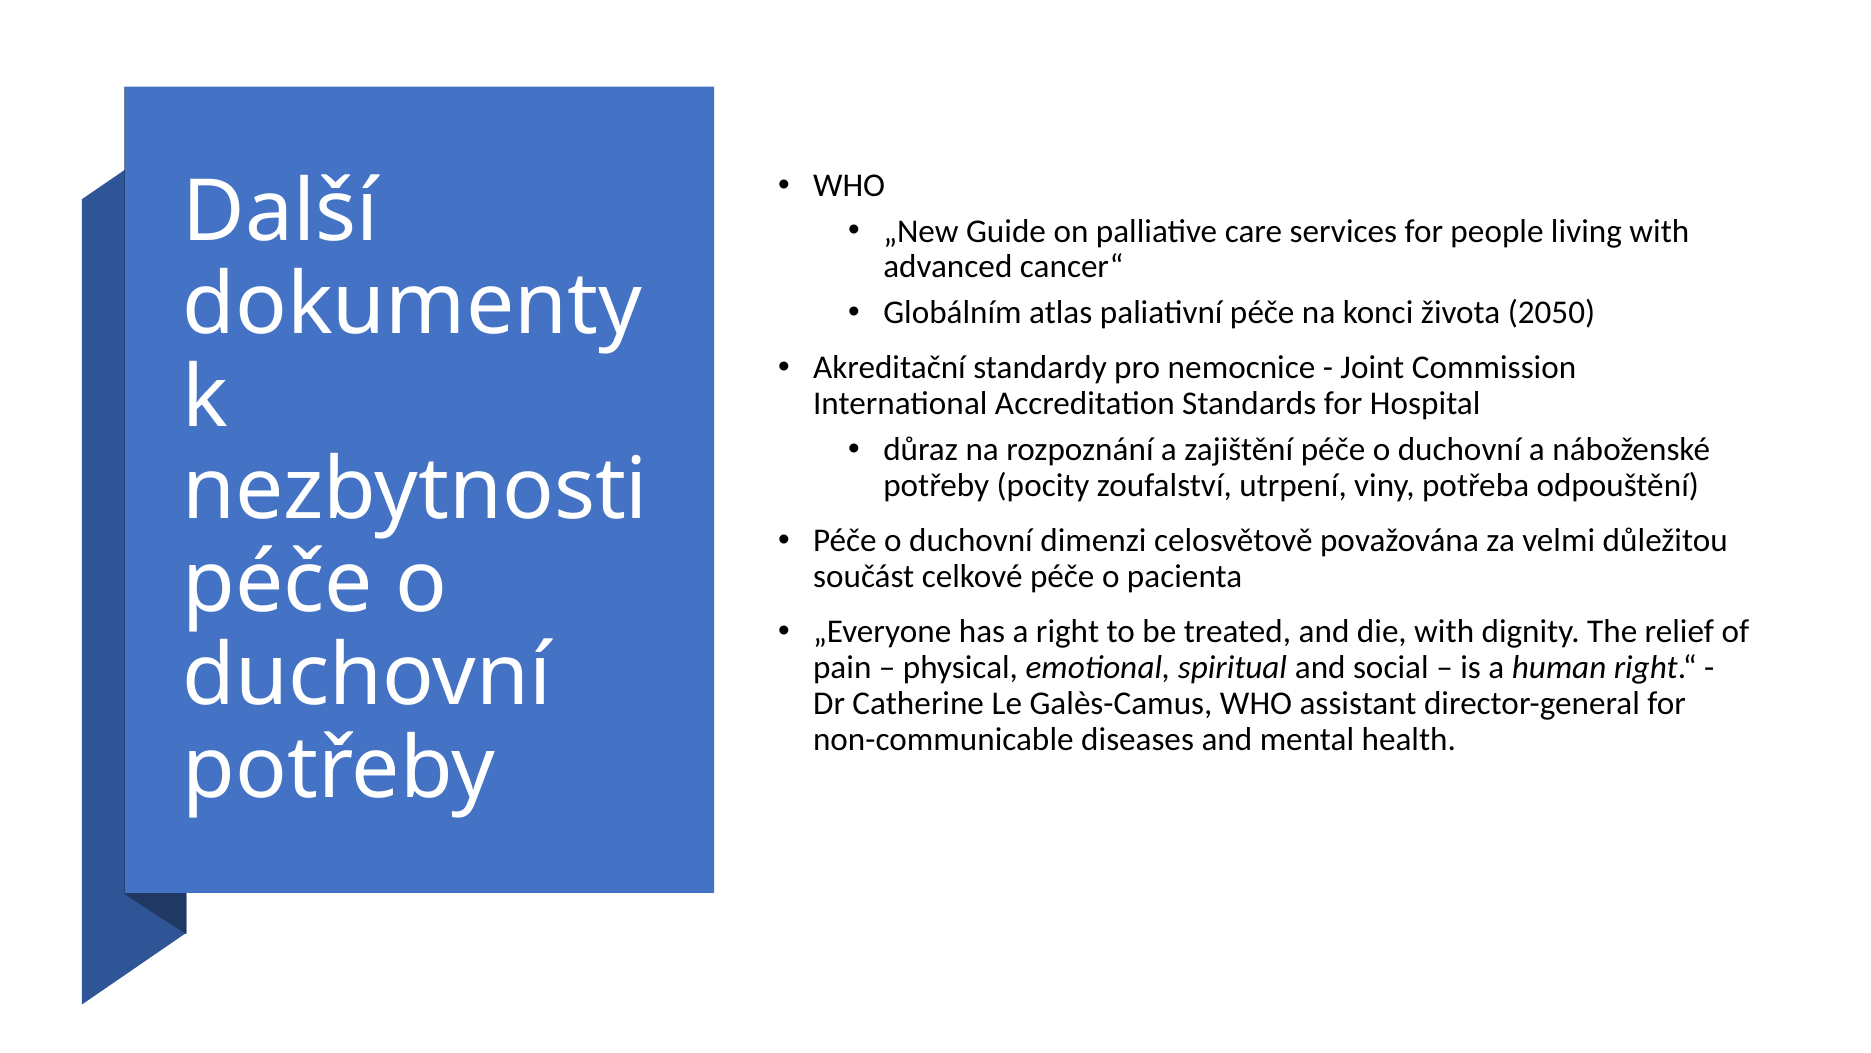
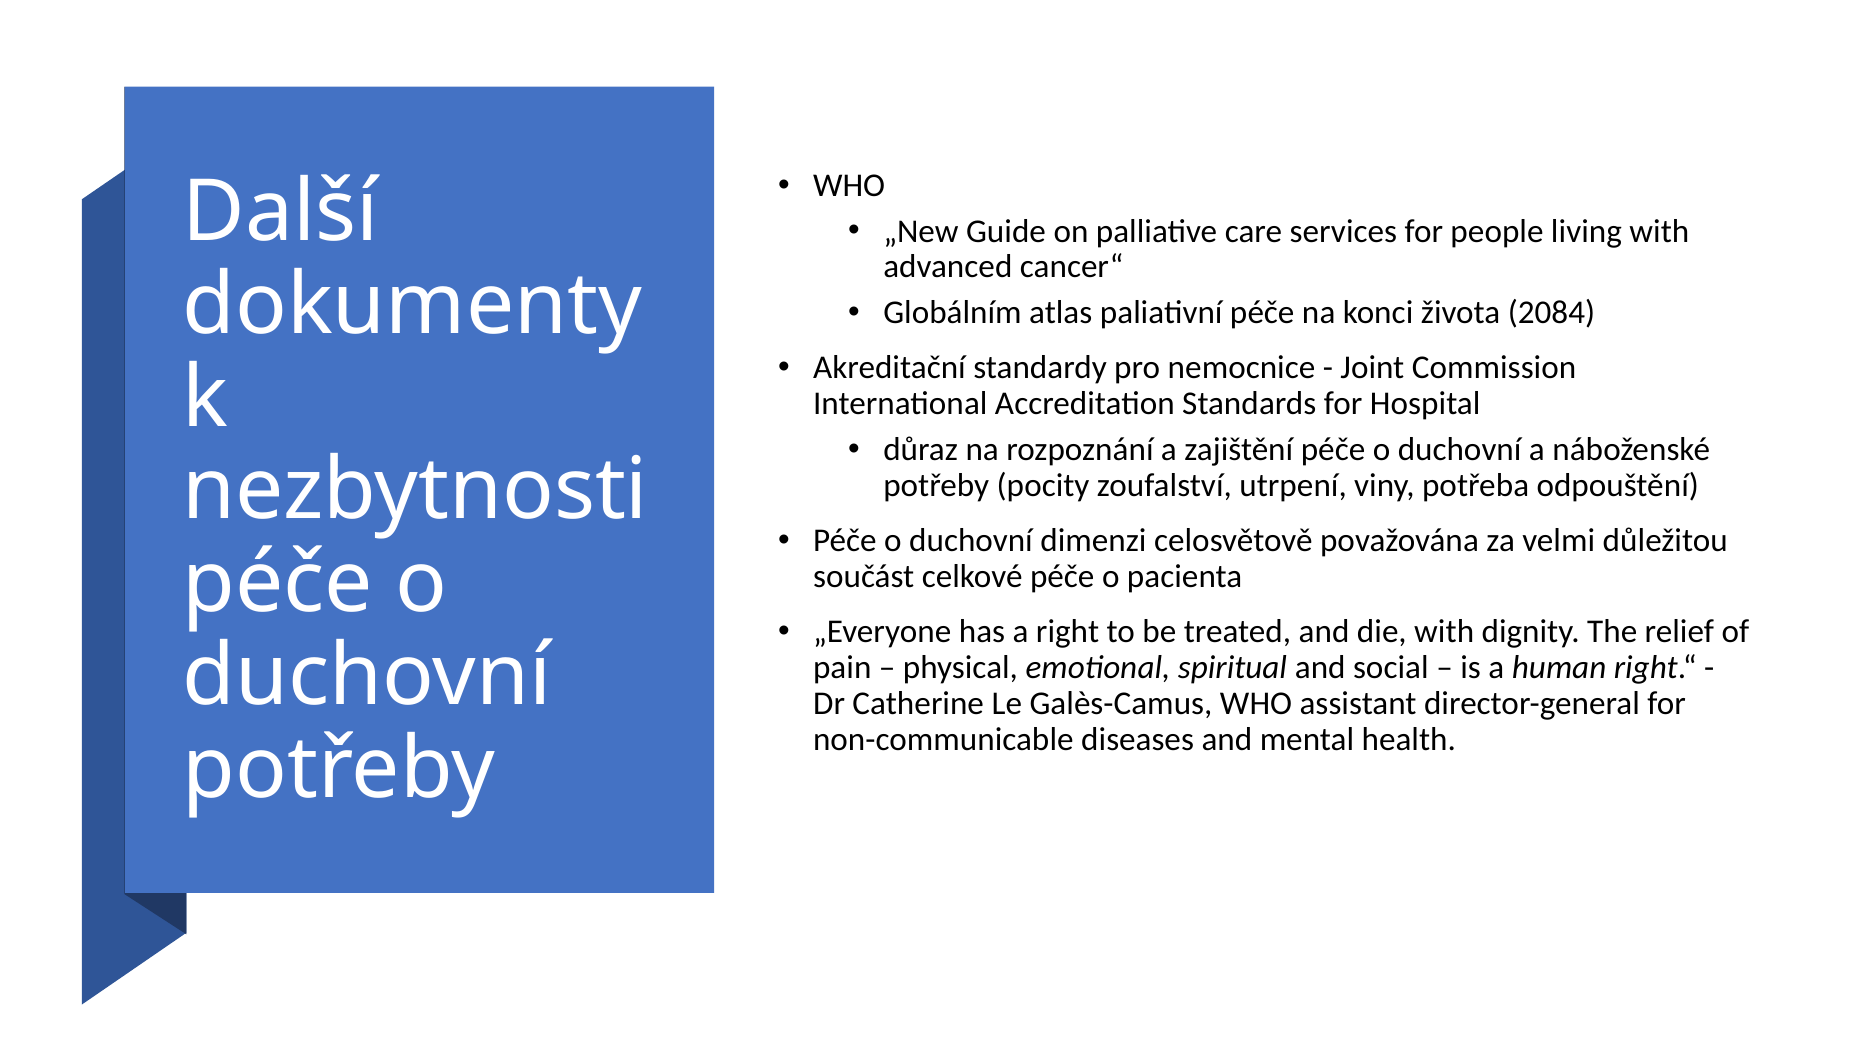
2050: 2050 -> 2084
